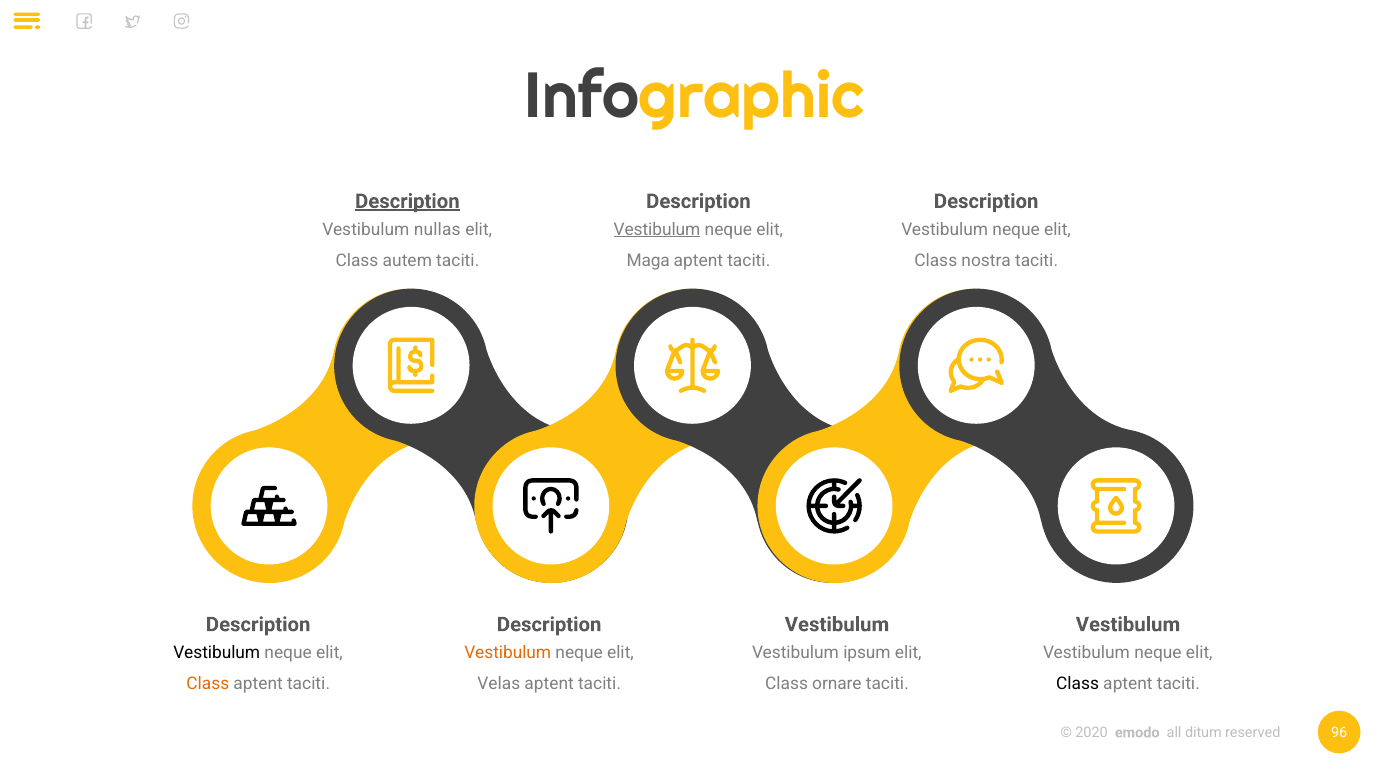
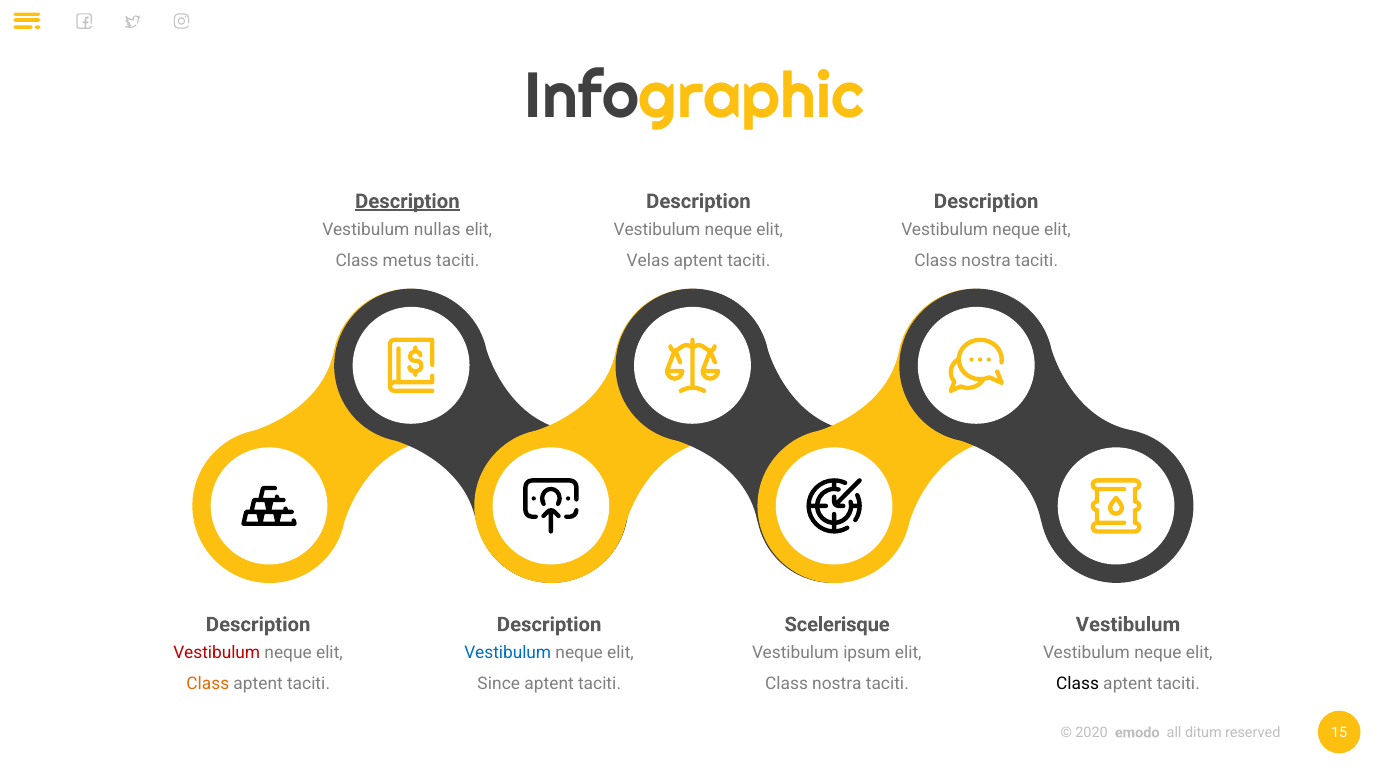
Vestibulum at (657, 229) underline: present -> none
autem: autem -> metus
Maga: Maga -> Velas
Vestibulum at (837, 624): Vestibulum -> Scelerisque
Vestibulum at (217, 652) colour: black -> red
Vestibulum at (508, 652) colour: orange -> blue
Velas: Velas -> Since
ornare at (837, 684): ornare -> nostra
96: 96 -> 15
